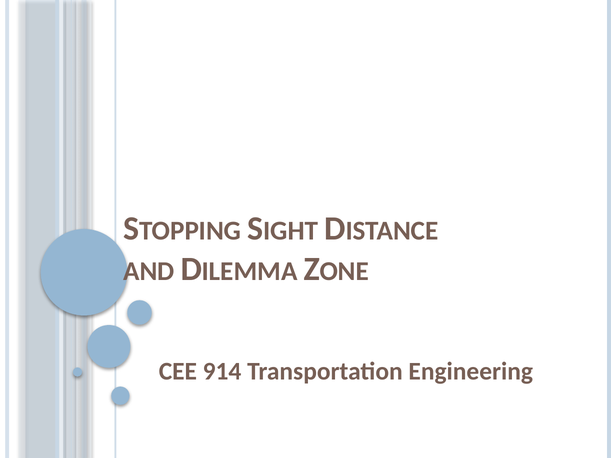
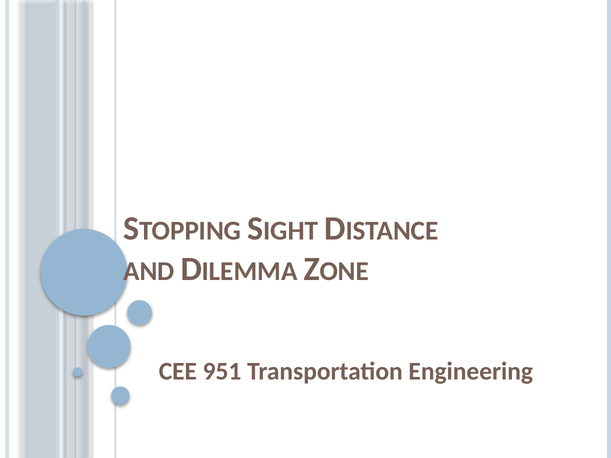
914: 914 -> 951
